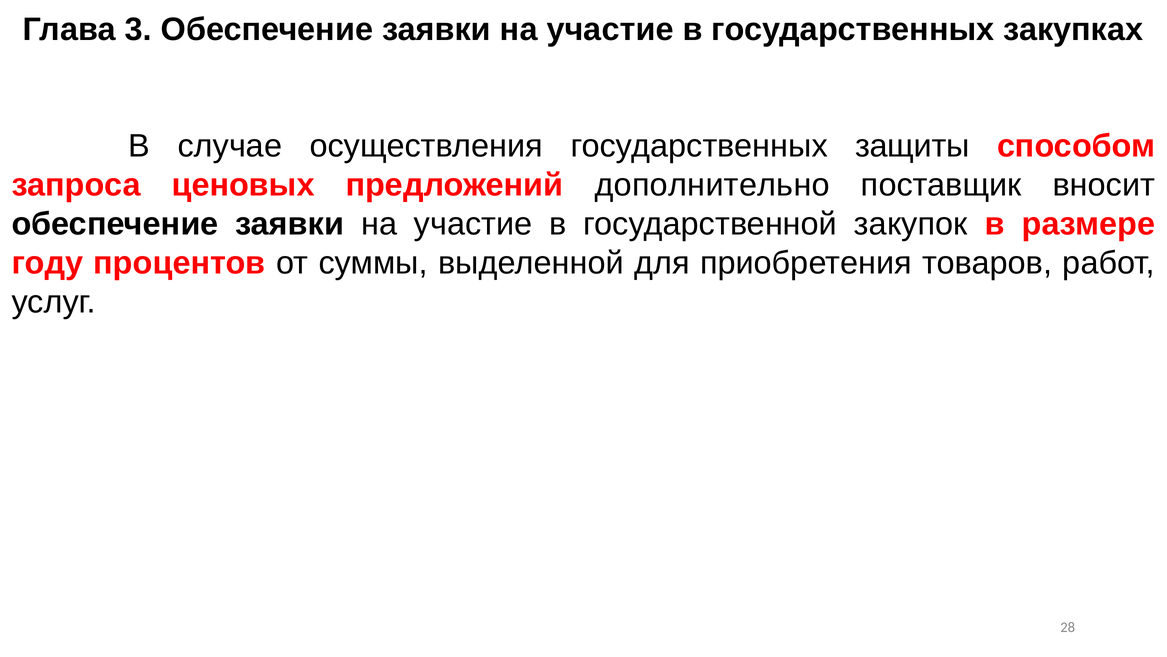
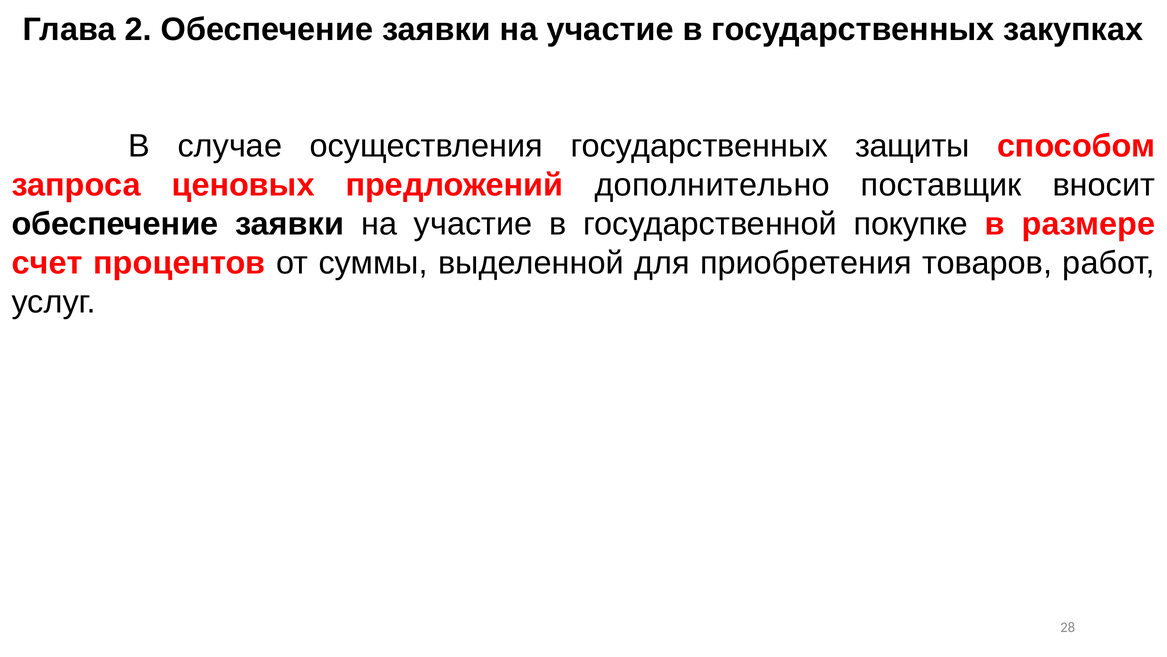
3: 3 -> 2
закупок: закупок -> покупке
году: году -> счет
